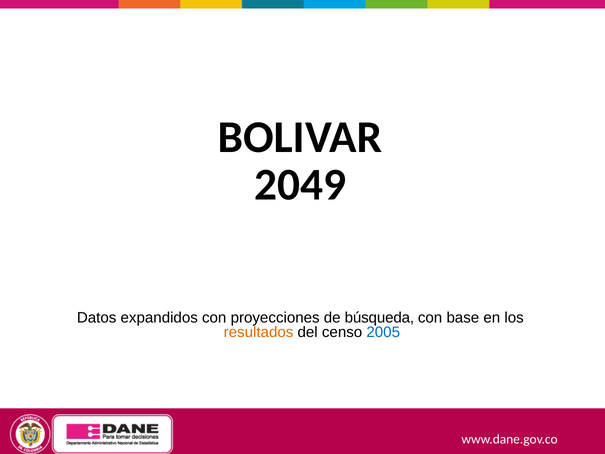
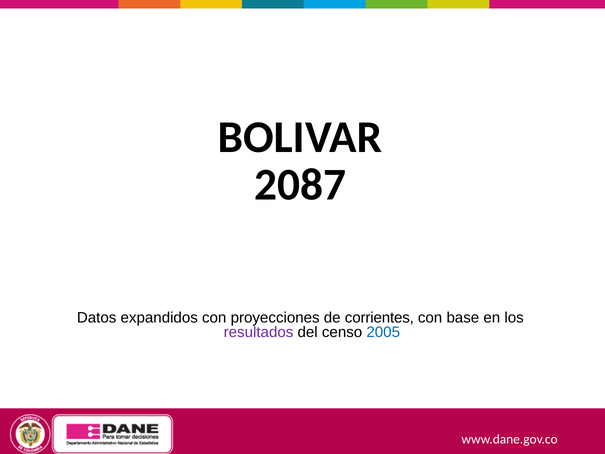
2049: 2049 -> 2087
búsqueda: búsqueda -> corrientes
resultados colour: orange -> purple
